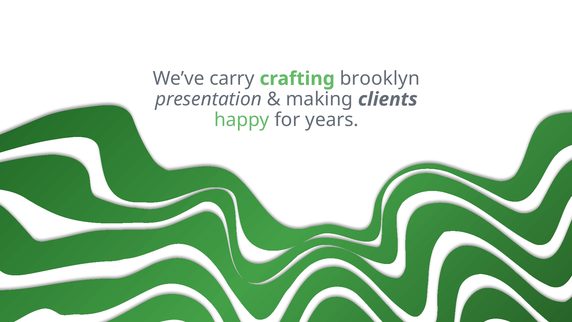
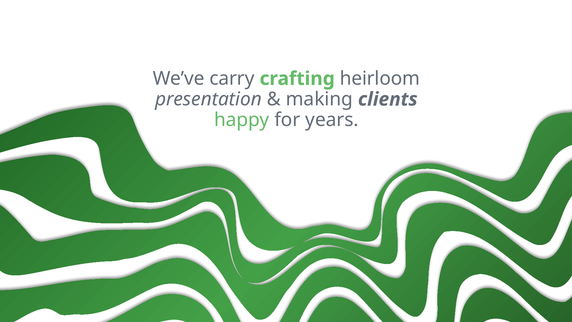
brooklyn: brooklyn -> heirloom
